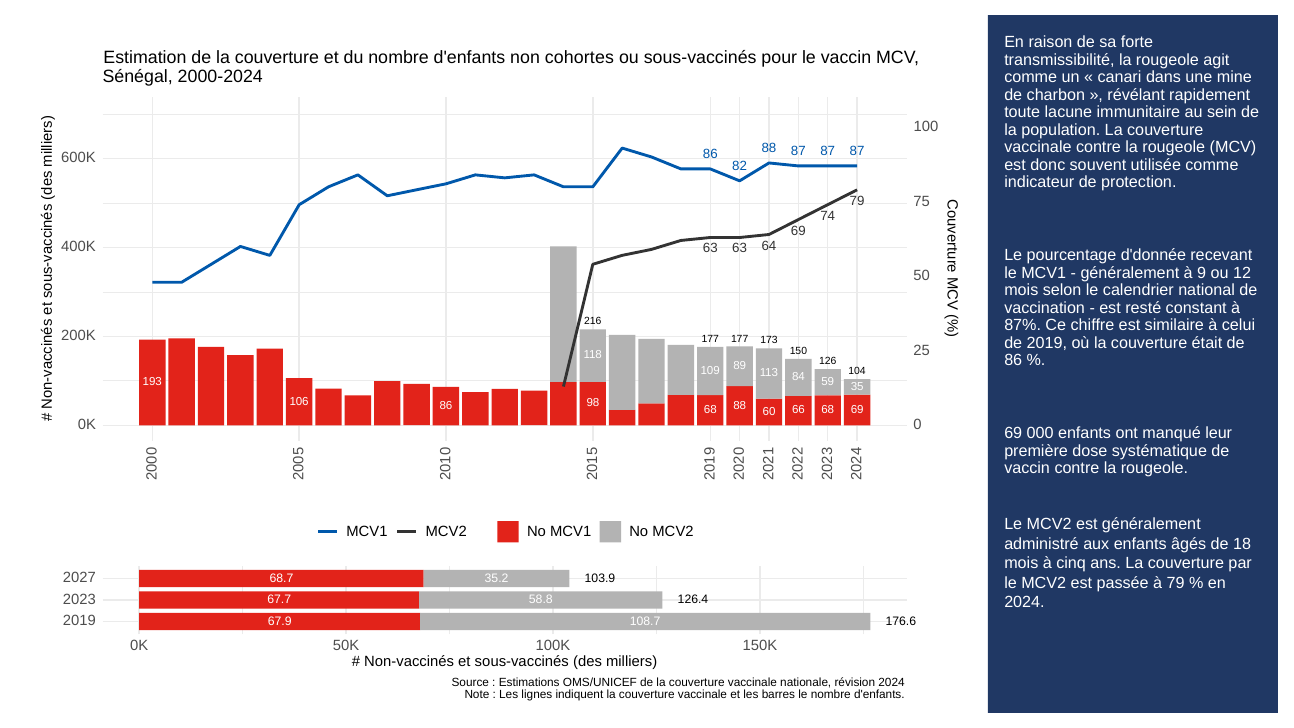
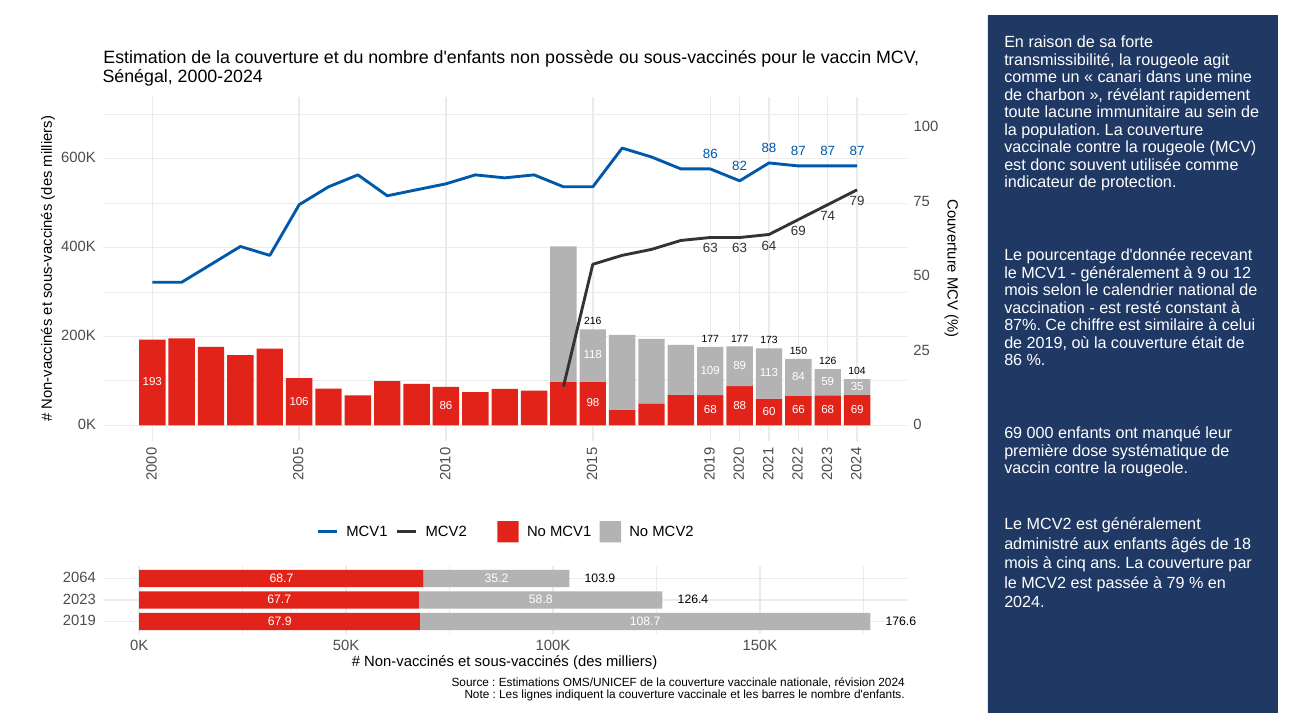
cohortes: cohortes -> possède
2027: 2027 -> 2064
